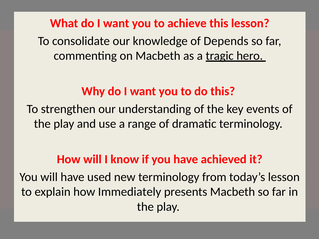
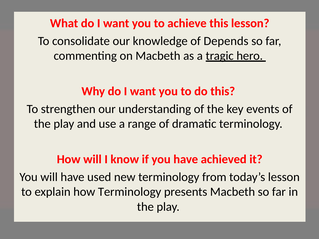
how Immediately: Immediately -> Terminology
